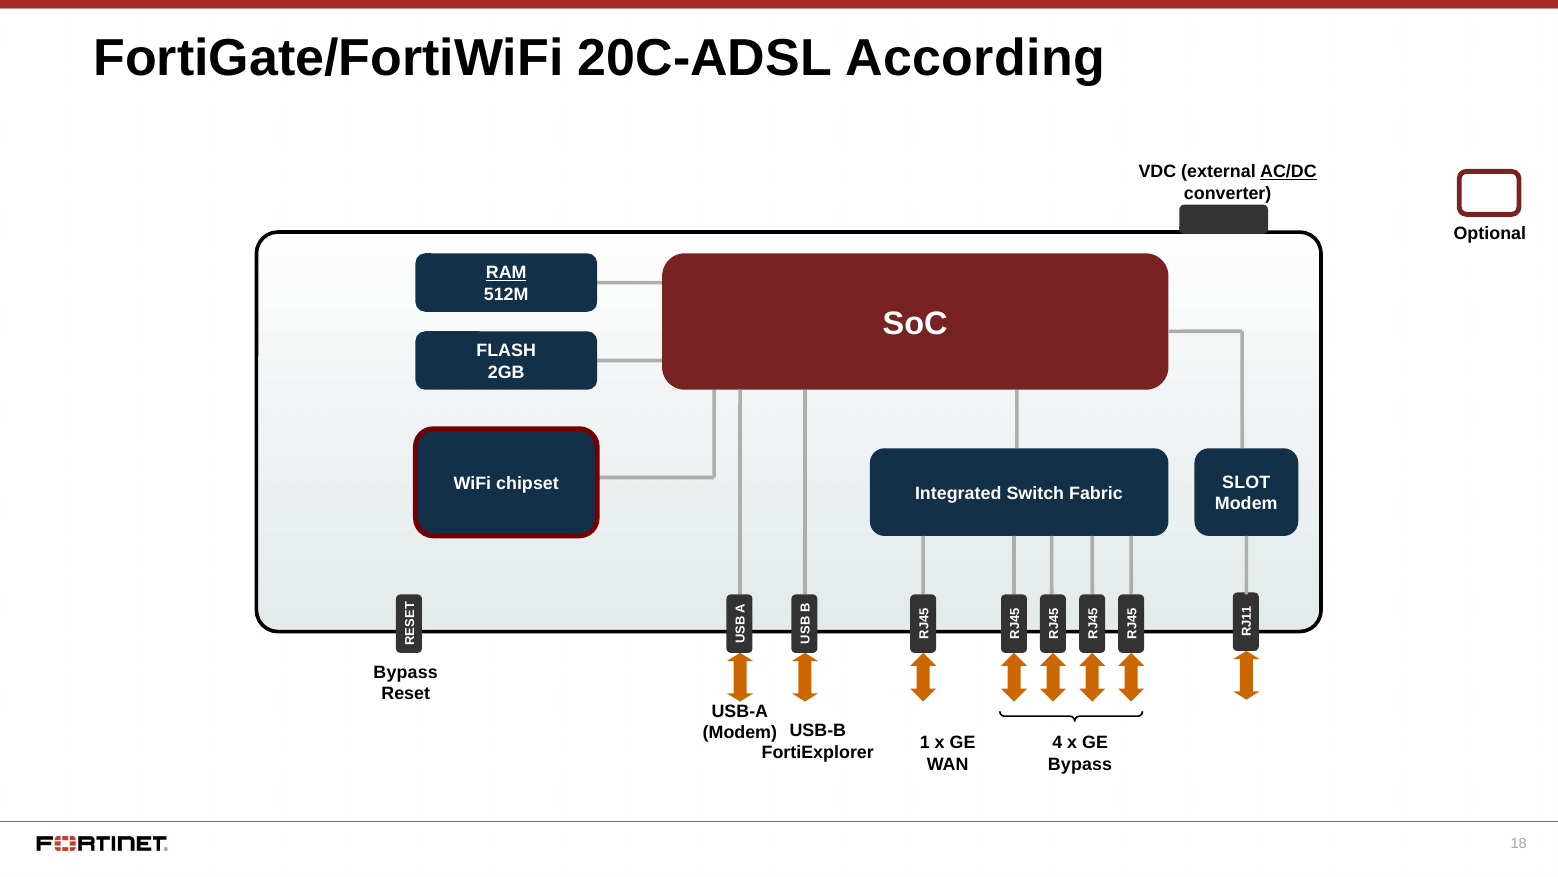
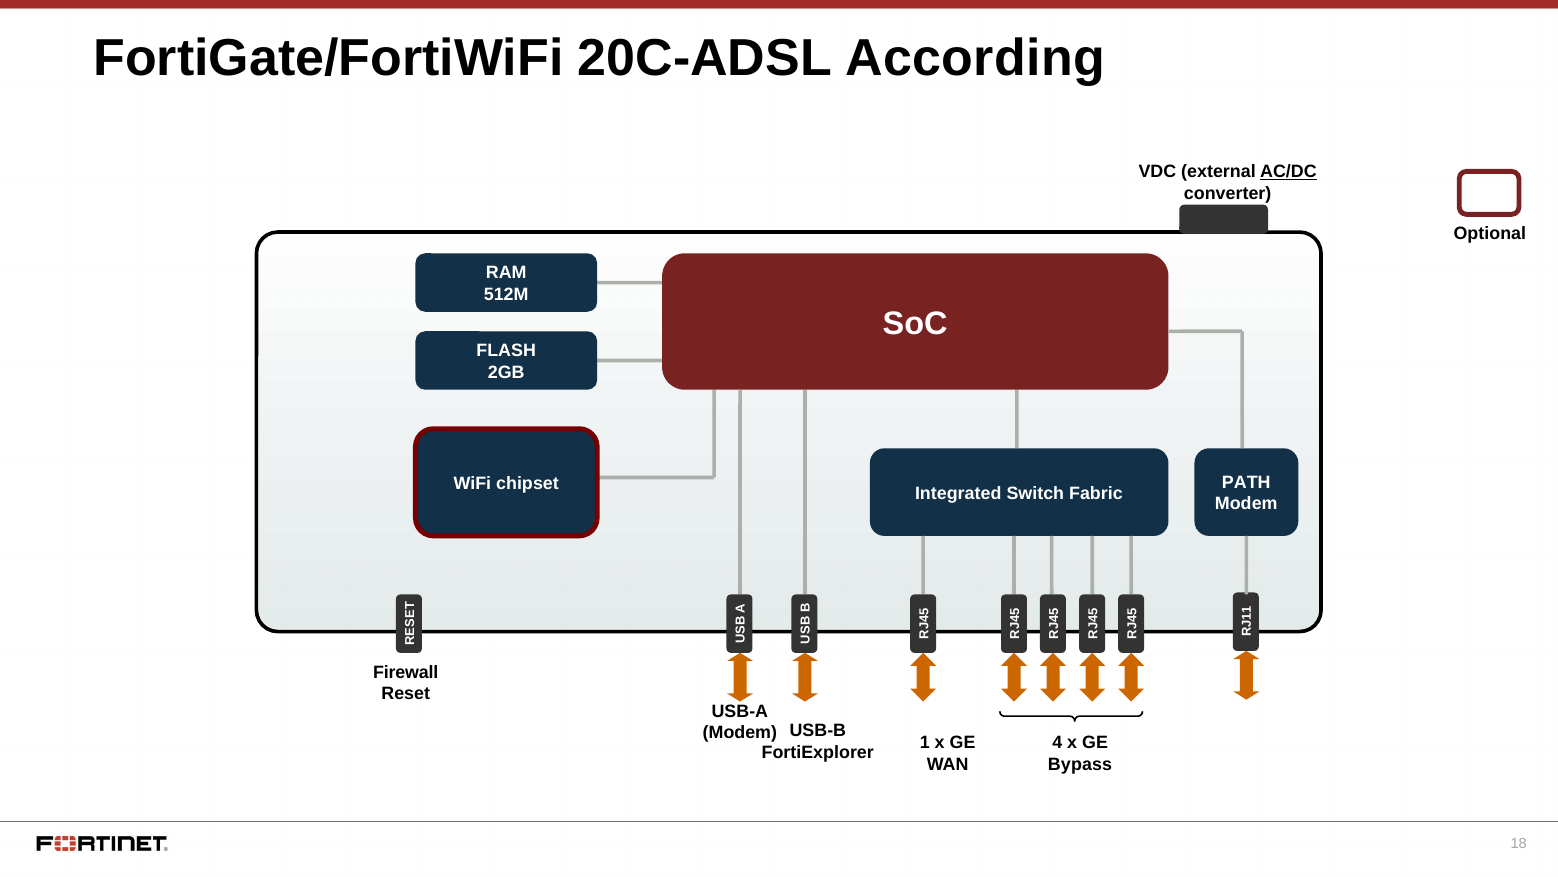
RAM underline: present -> none
SLOT: SLOT -> PATH
Bypass at (406, 672): Bypass -> Firewall
